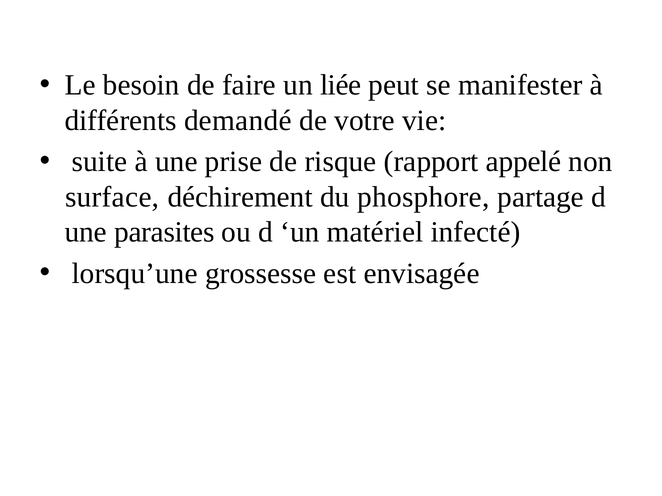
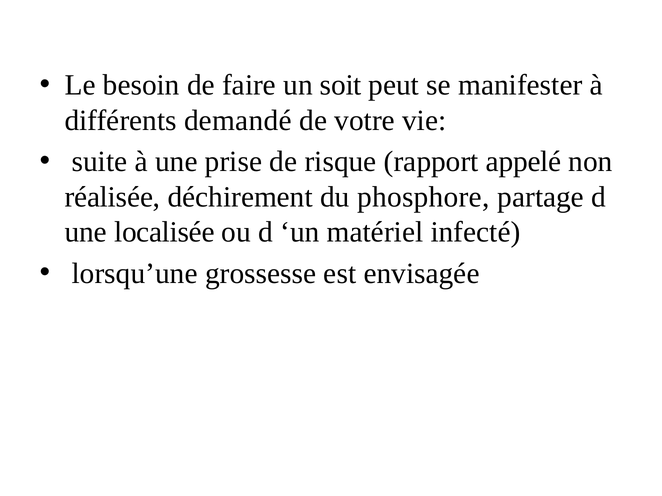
liée: liée -> soit
surface: surface -> réalisée
parasites: parasites -> localisée
